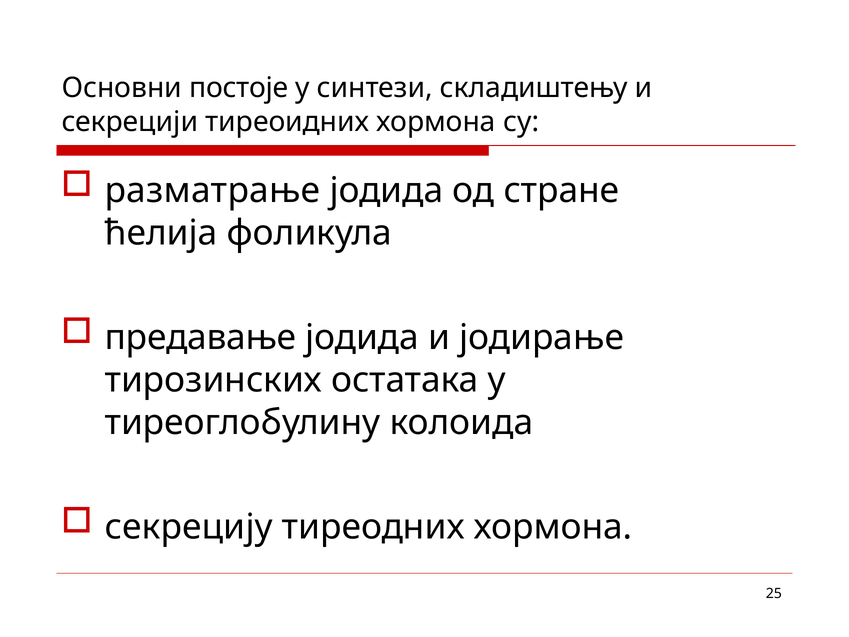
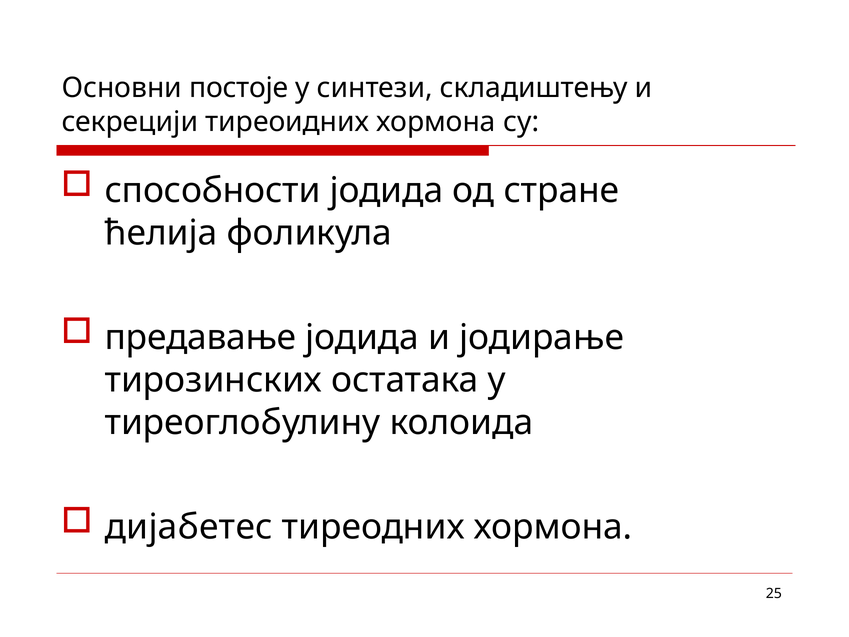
разматрање: разматрање -> способности
секрецију: секрецију -> дијабетес
